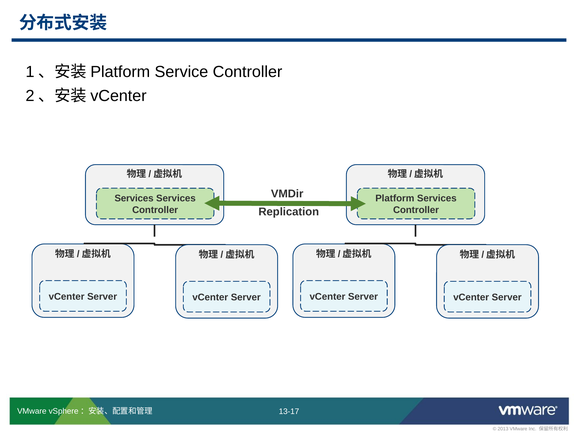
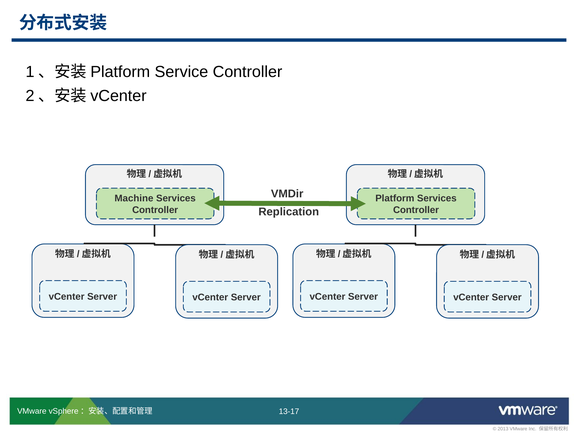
Services at (134, 199): Services -> Machine
